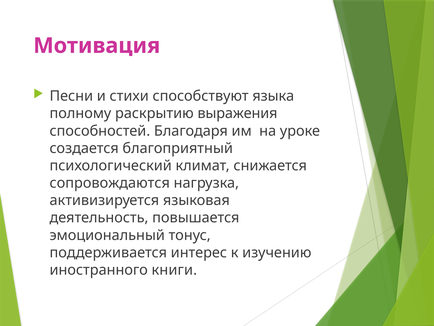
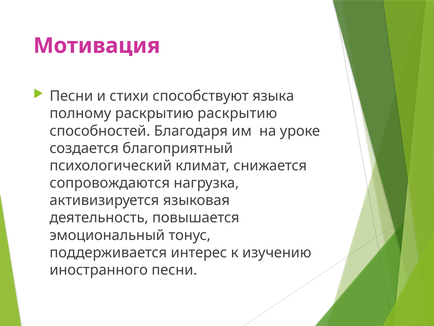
раскрытию выражения: выражения -> раскрытию
иностранного книги: книги -> песни
